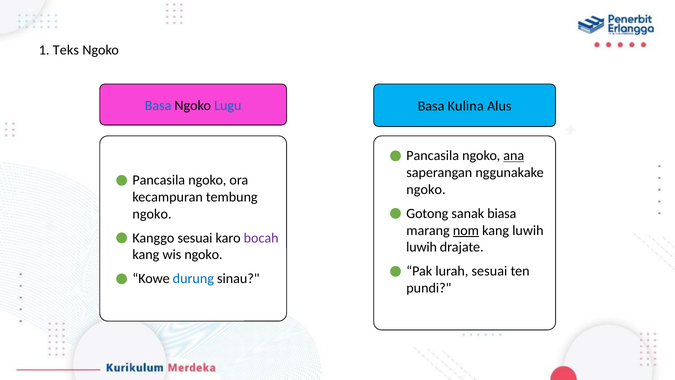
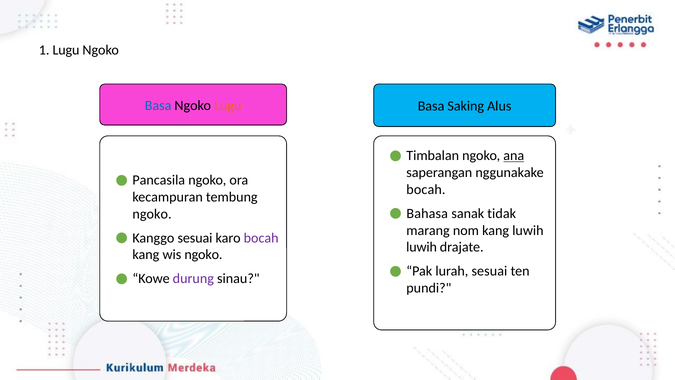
1 Teks: Teks -> Lugu
Lugu at (228, 105) colour: blue -> orange
Kulina: Kulina -> Saking
Pancasila at (433, 156): Pancasila -> Timbalan
ngoko at (426, 189): ngoko -> bocah
Gotong: Gotong -> Bahasa
biasa: biasa -> tidak
nom underline: present -> none
durung colour: blue -> purple
